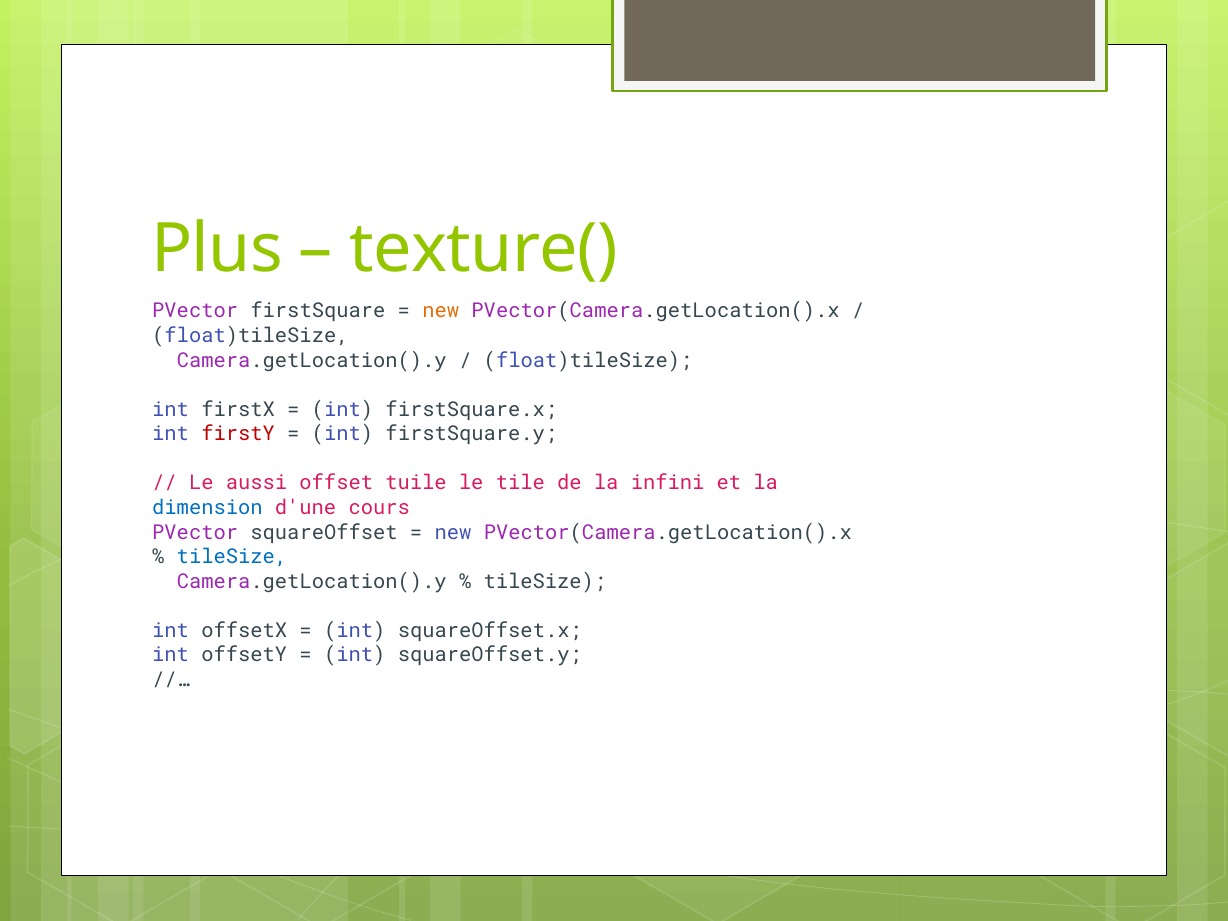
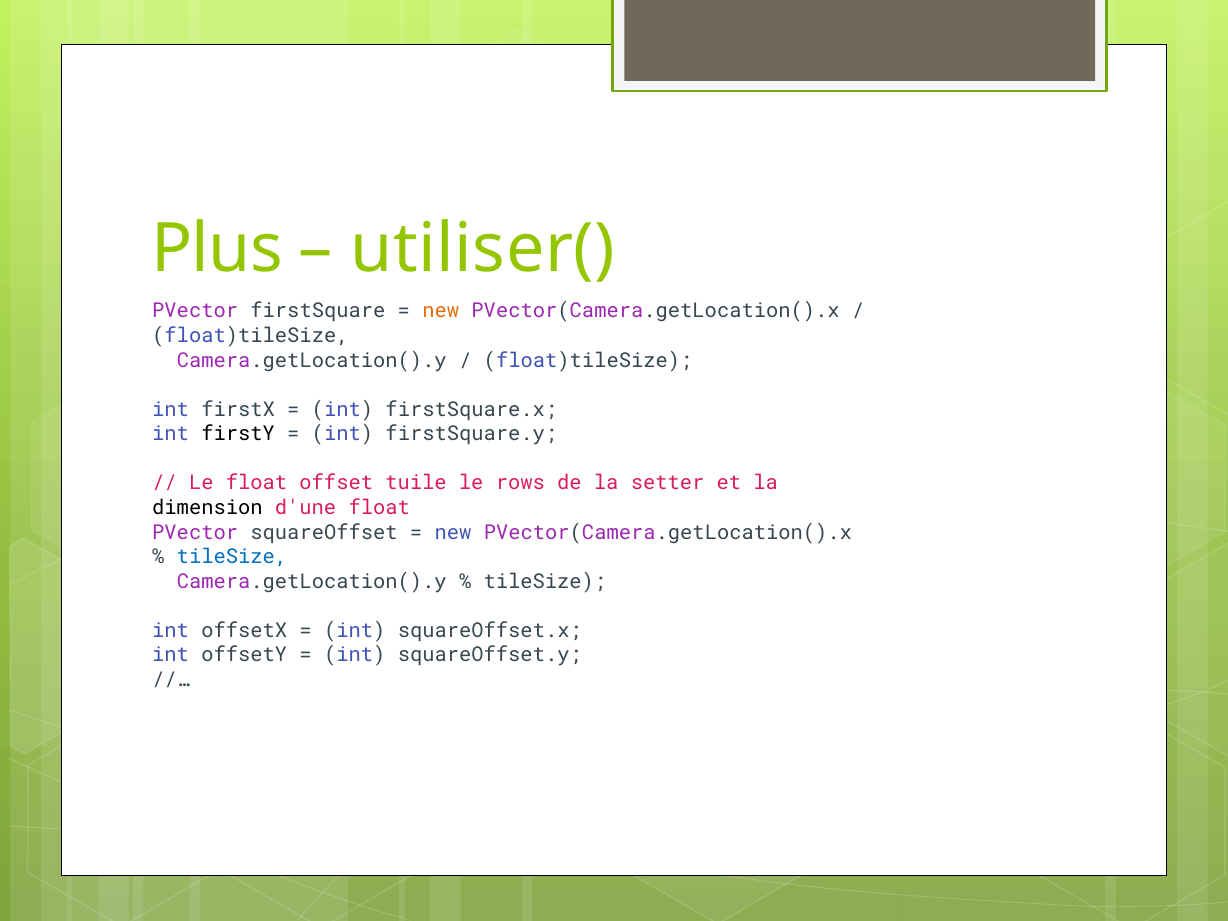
texture(: texture( -> utiliser(
firstY colour: red -> black
Le aussi: aussi -> float
tile: tile -> rows
infini: infini -> setter
dimension colour: blue -> black
d'une cours: cours -> float
